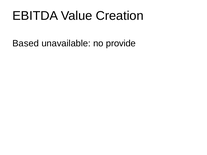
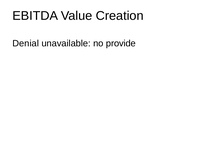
Based: Based -> Denial
